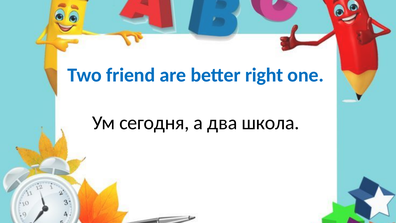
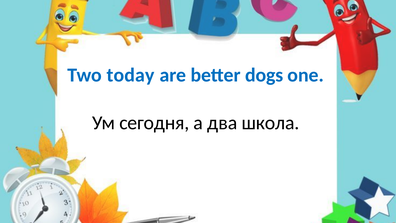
friend: friend -> today
right: right -> dogs
